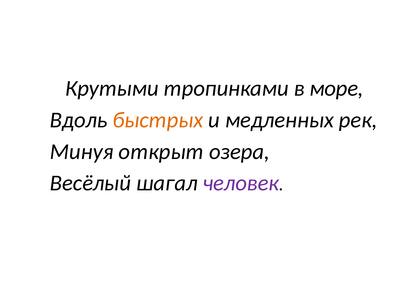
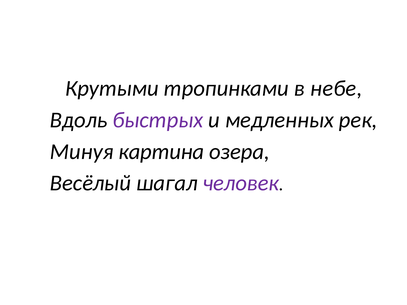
море: море -> небе
быстрых colour: orange -> purple
открыт: открыт -> картина
